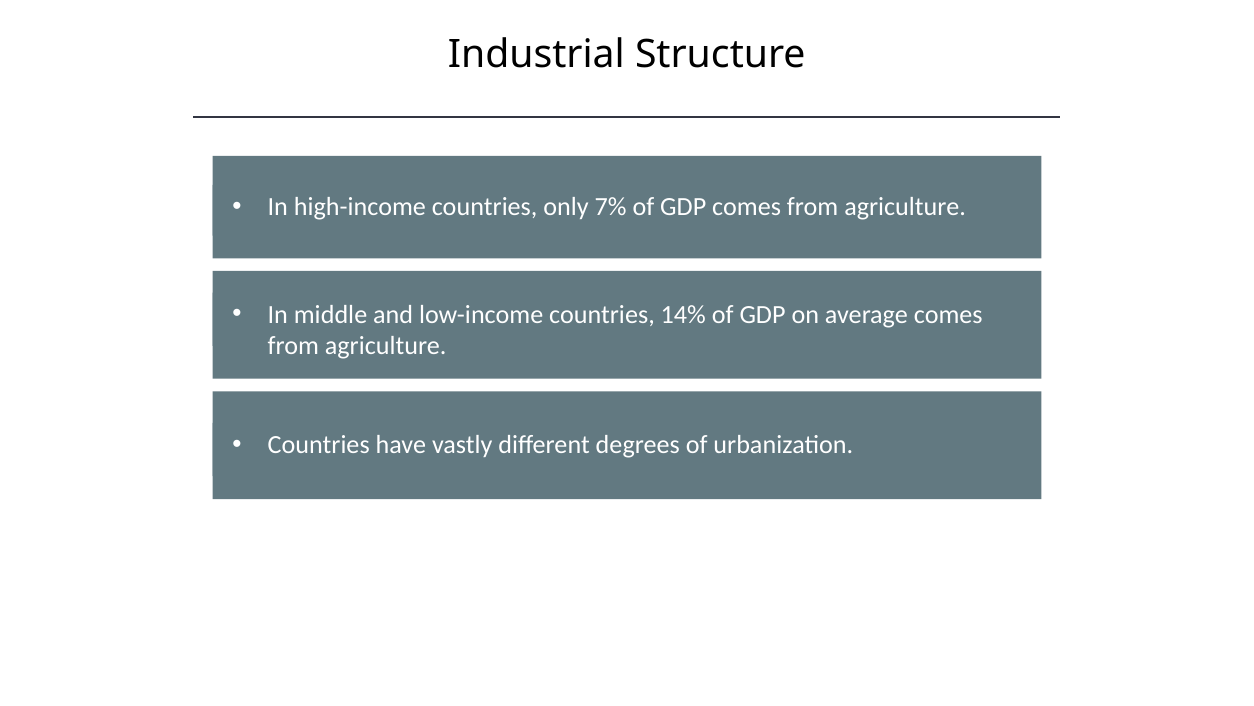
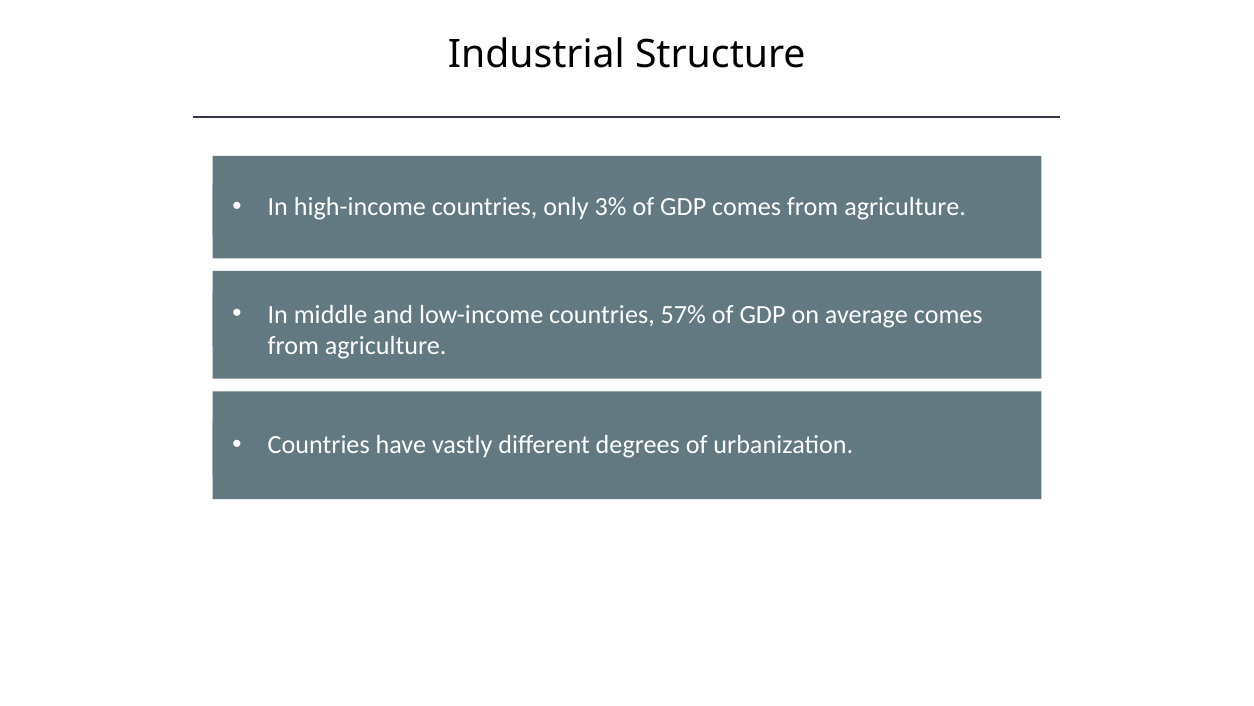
7%: 7% -> 3%
14%: 14% -> 57%
